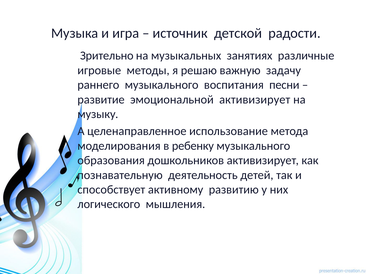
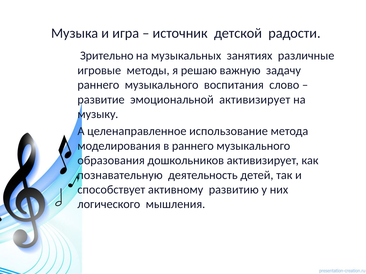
песни: песни -> слово
в ребенку: ребенку -> раннего
